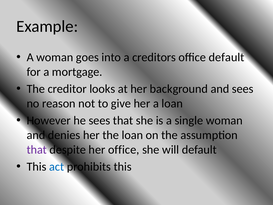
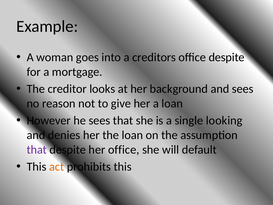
office default: default -> despite
single woman: woman -> looking
act colour: blue -> orange
